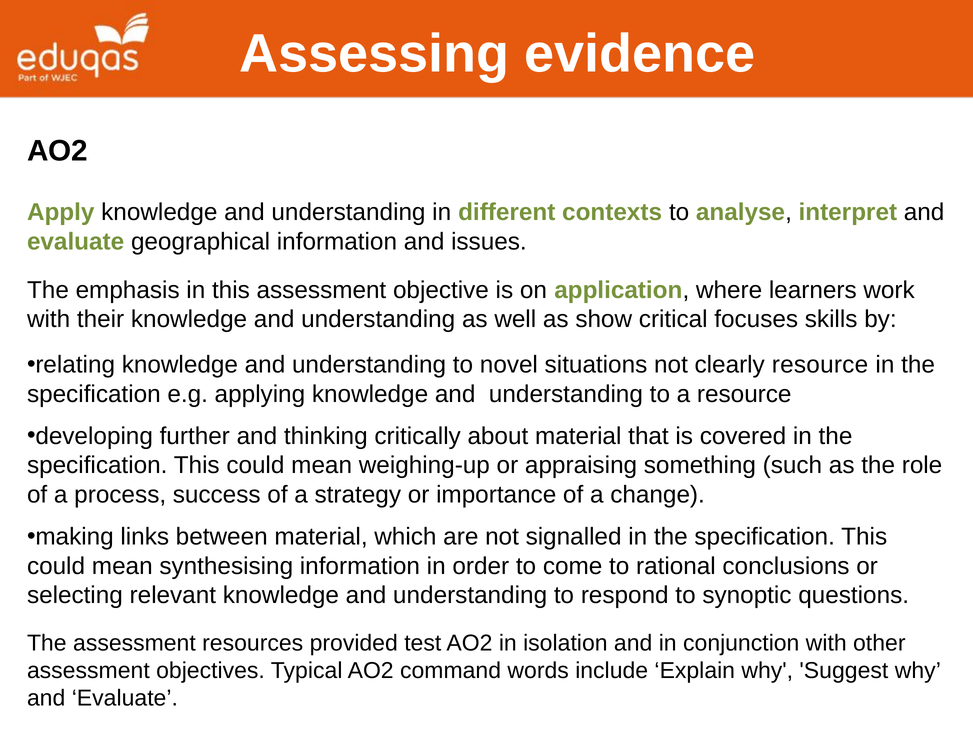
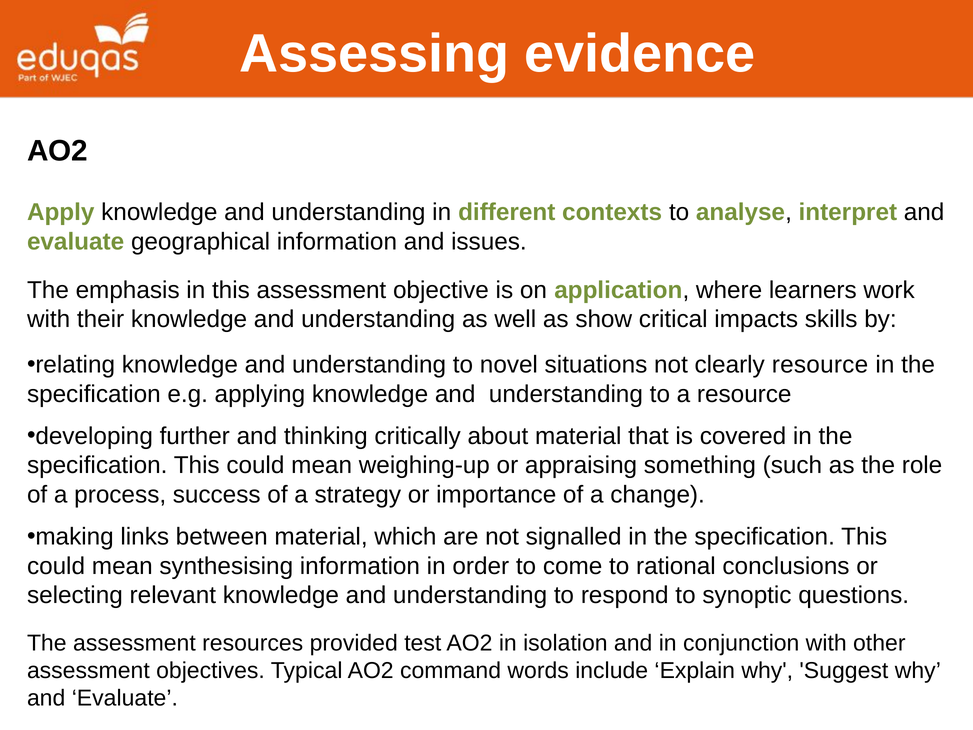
focuses: focuses -> impacts
